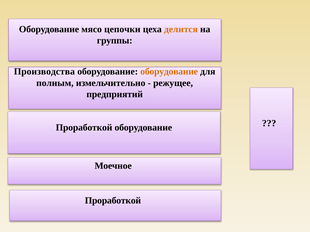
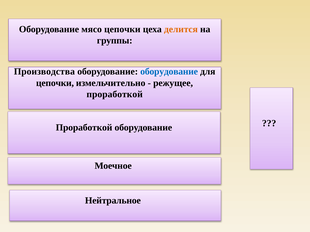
оборудование at (169, 72) colour: orange -> blue
полным at (55, 83): полным -> цепочки
предприятий at (115, 94): предприятий -> проработкой
Проработкой at (113, 201): Проработкой -> Нейтральное
